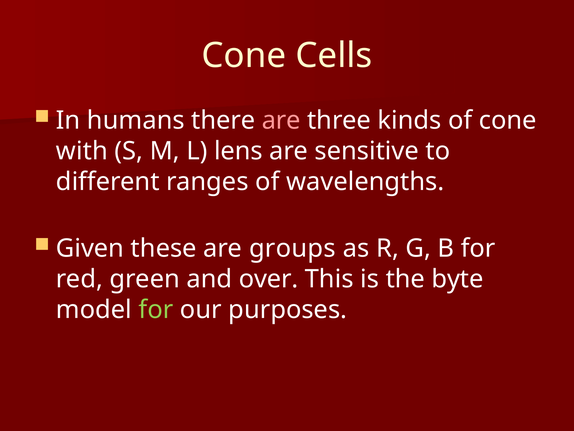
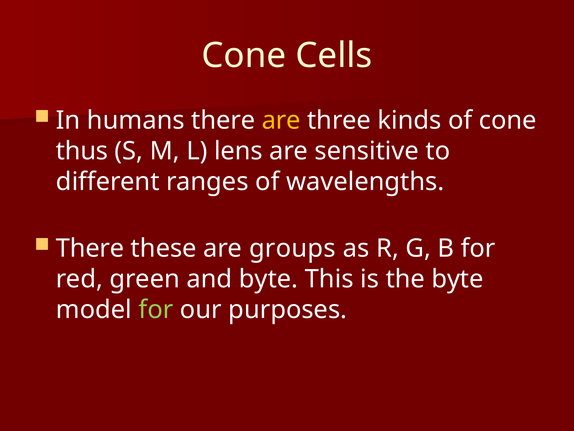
are at (281, 120) colour: pink -> yellow
with: with -> thus
Given at (90, 248): Given -> There
and over: over -> byte
